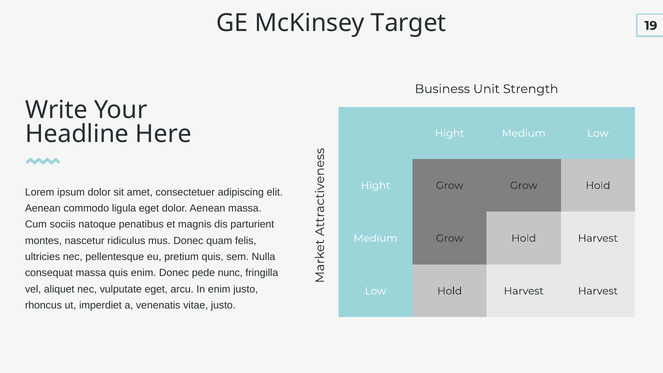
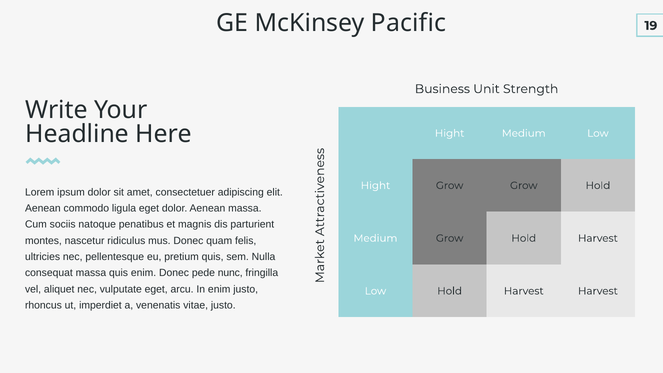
Target: Target -> Pacific
